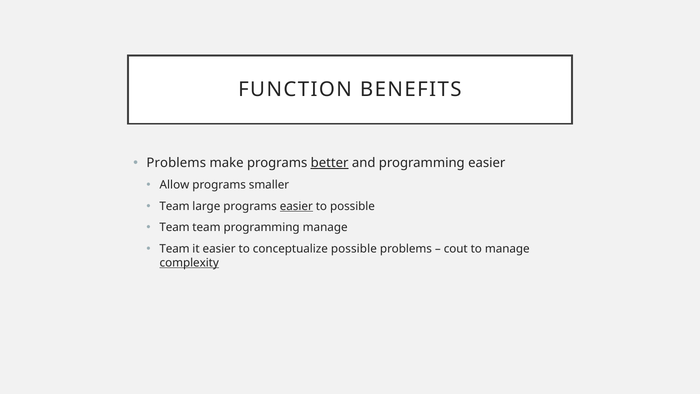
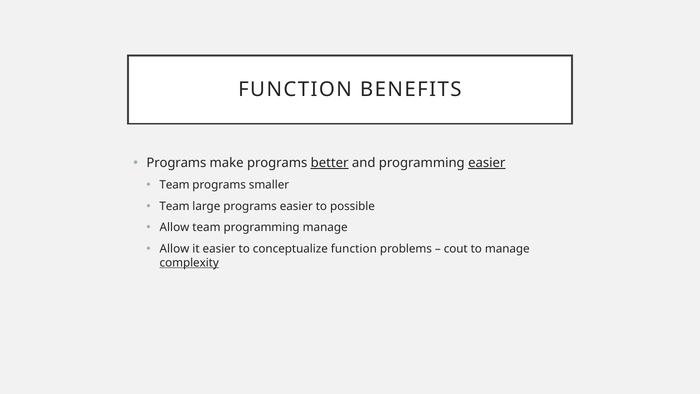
Problems at (176, 163): Problems -> Programs
easier at (487, 163) underline: none -> present
Allow at (174, 185): Allow -> Team
easier at (296, 206) underline: present -> none
Team at (175, 227): Team -> Allow
Team at (175, 249): Team -> Allow
conceptualize possible: possible -> function
